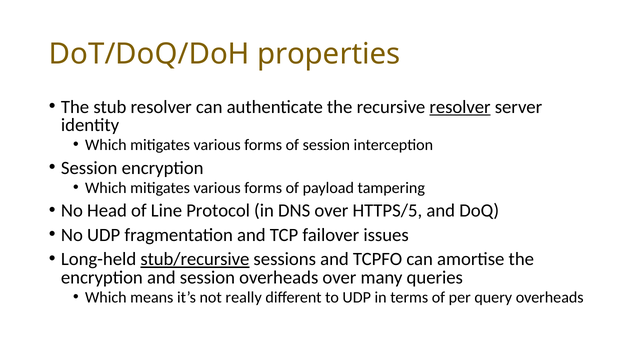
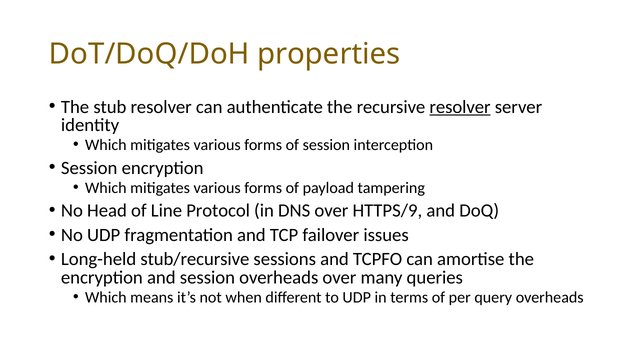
HTTPS/5: HTTPS/5 -> HTTPS/9
stub/recursive underline: present -> none
really: really -> when
